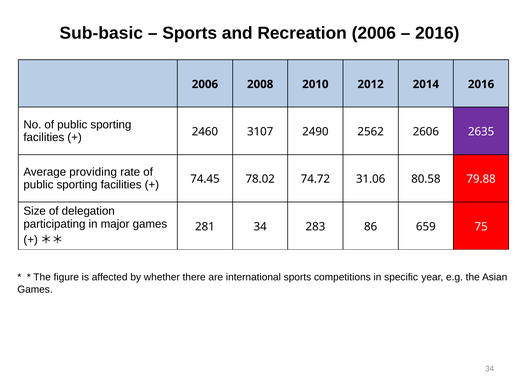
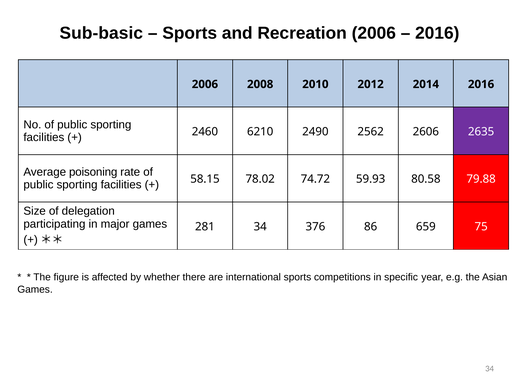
3107: 3107 -> 6210
providing: providing -> poisoning
74.45: 74.45 -> 58.15
31.06: 31.06 -> 59.93
283: 283 -> 376
